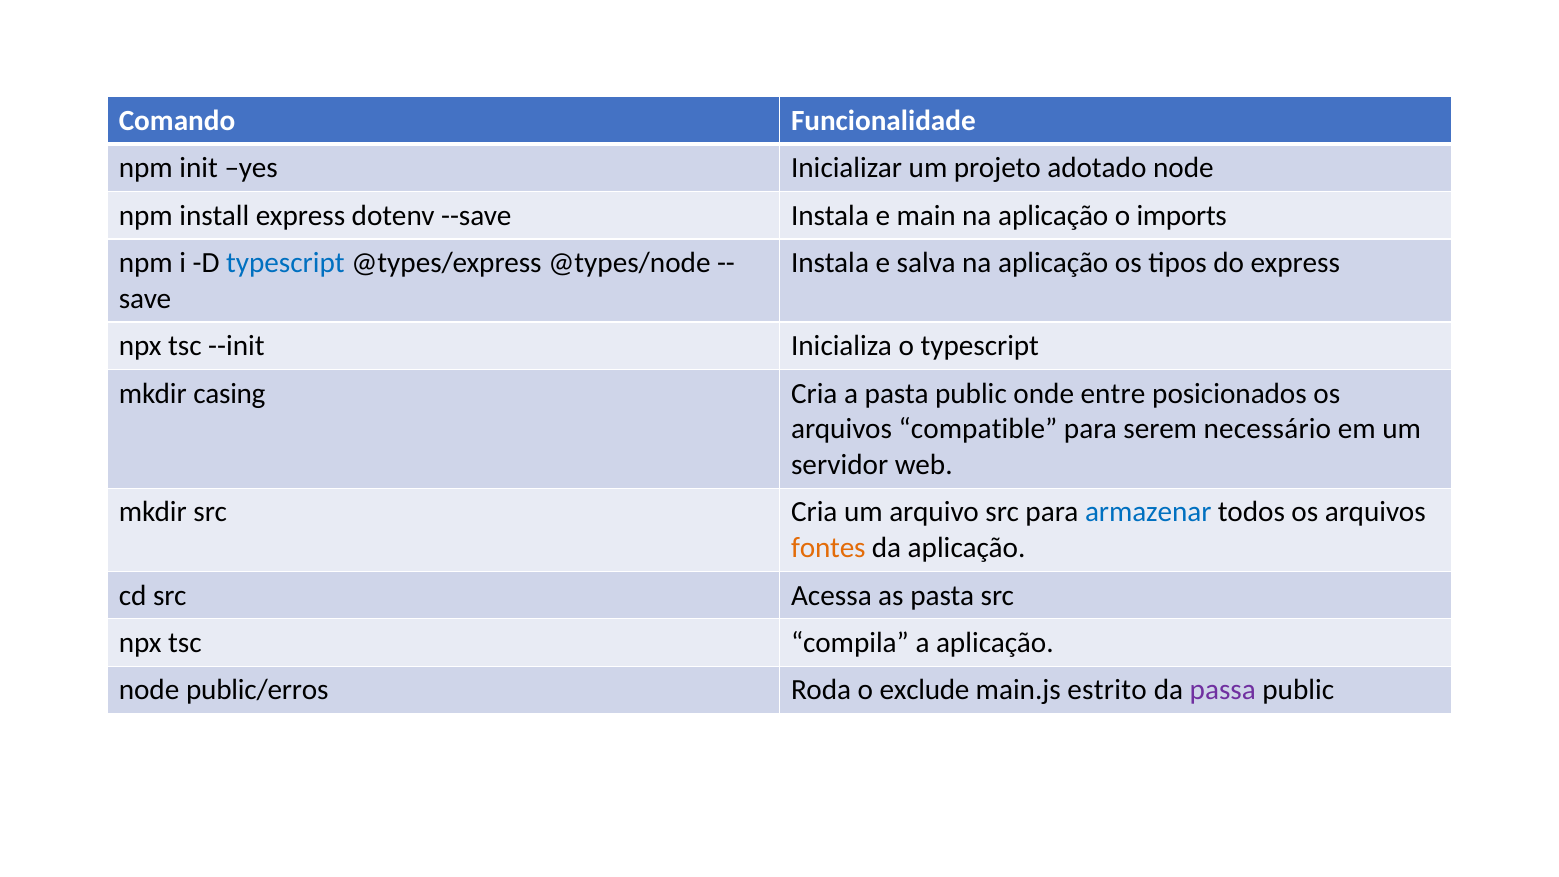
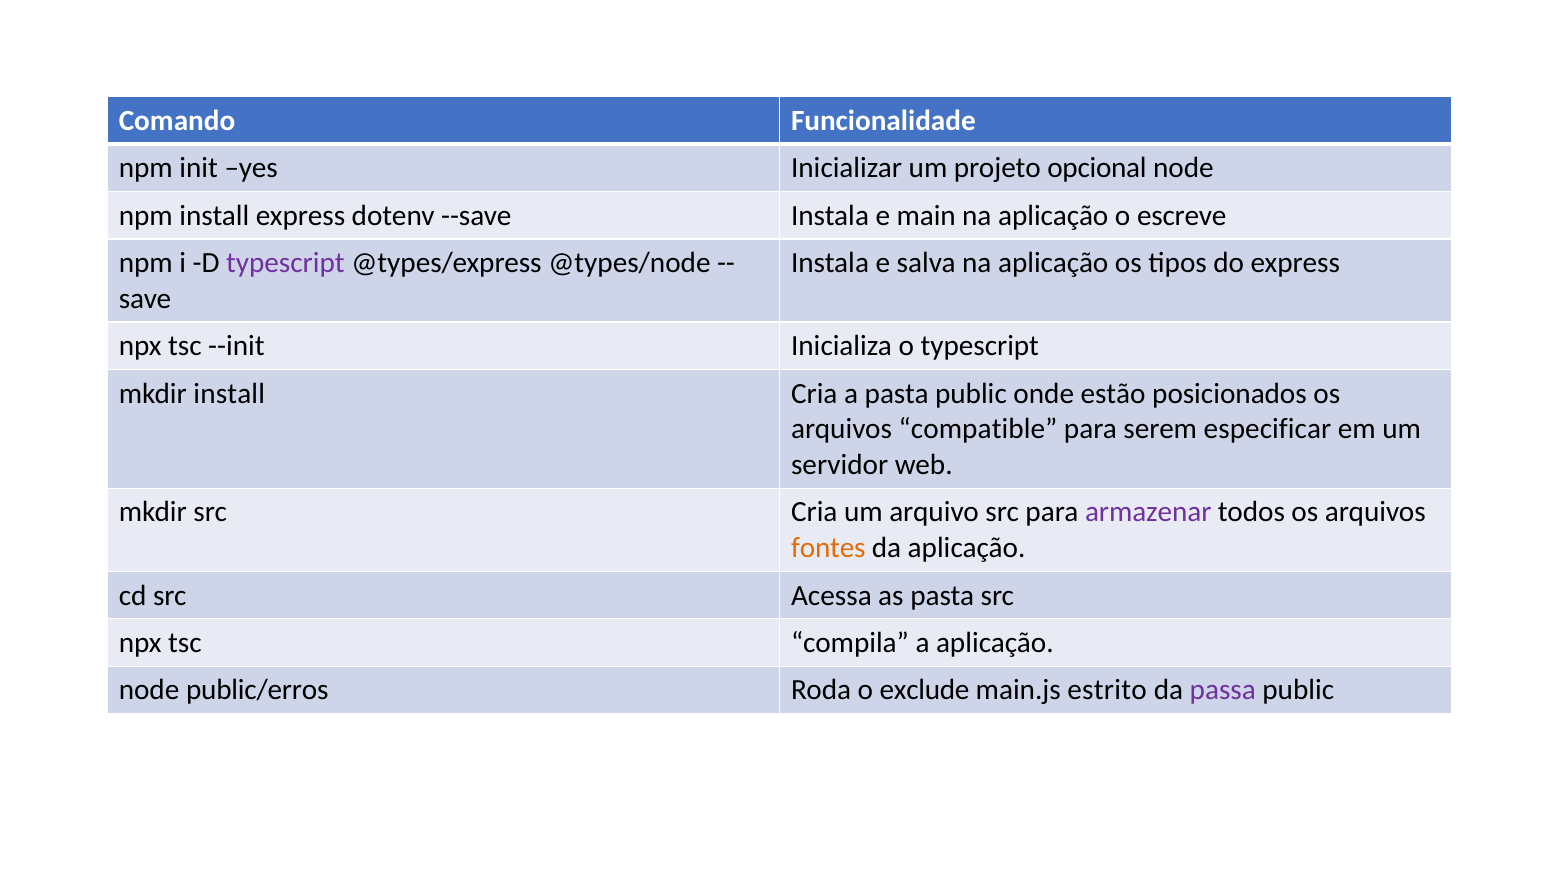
adotado: adotado -> opcional
imports: imports -> escreve
typescript at (285, 263) colour: blue -> purple
mkdir casing: casing -> install
entre: entre -> estão
necessário: necessário -> especificar
armazenar colour: blue -> purple
